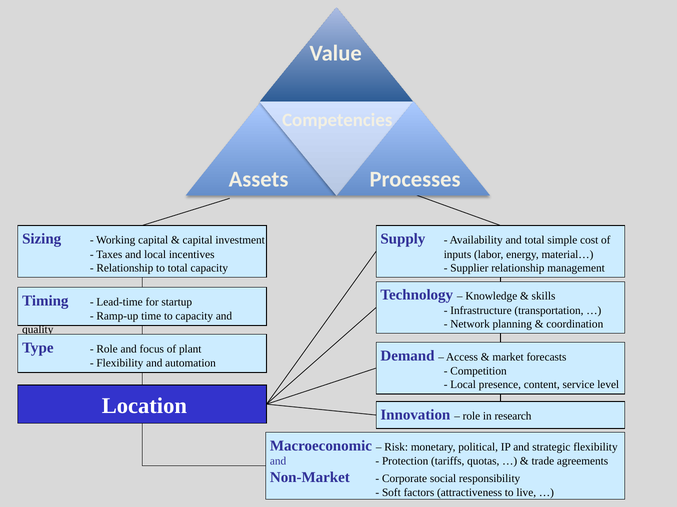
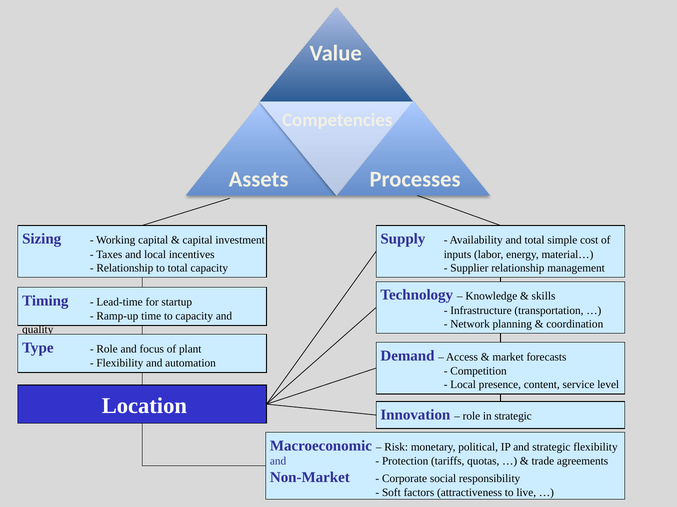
in research: research -> strategic
